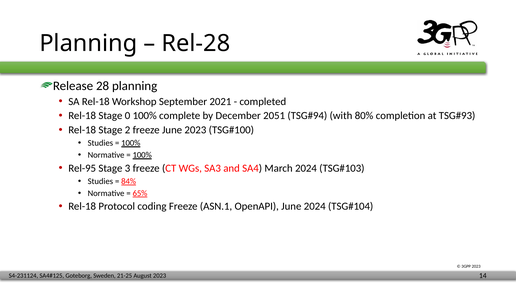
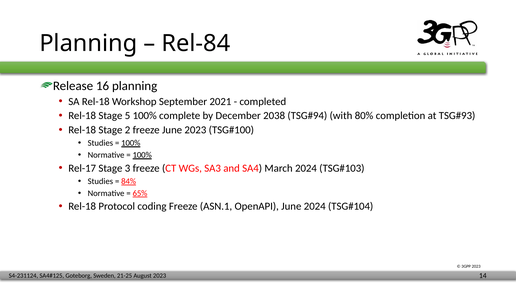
Rel-28: Rel-28 -> Rel-84
28: 28 -> 16
0: 0 -> 5
2051: 2051 -> 2038
Rel-95: Rel-95 -> Rel-17
